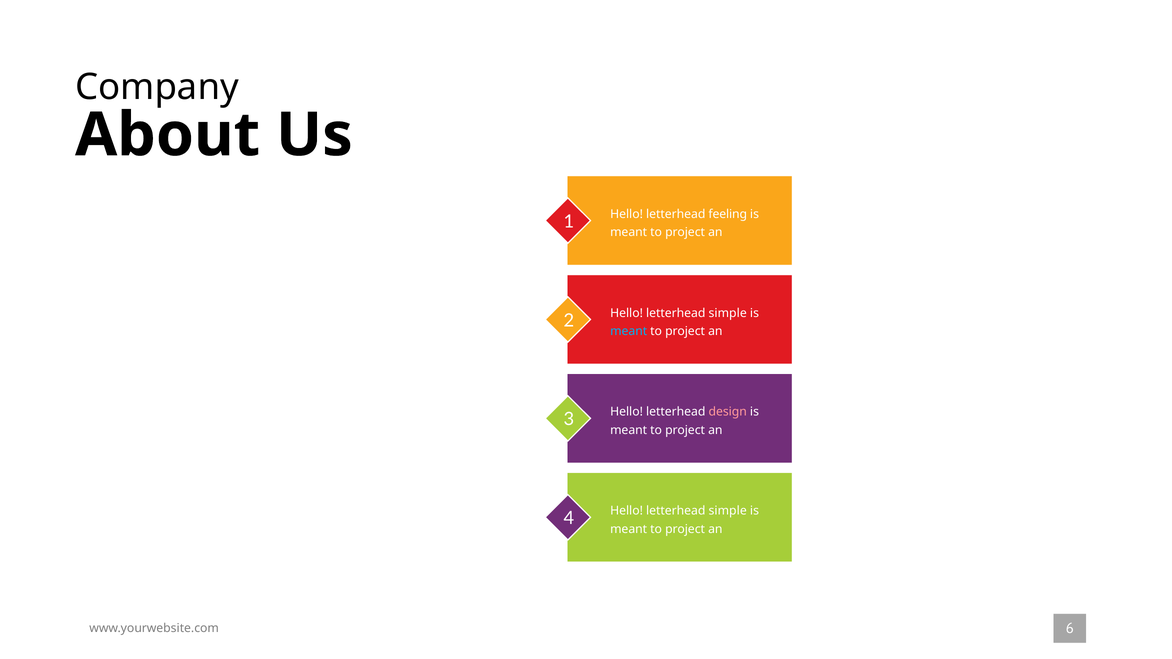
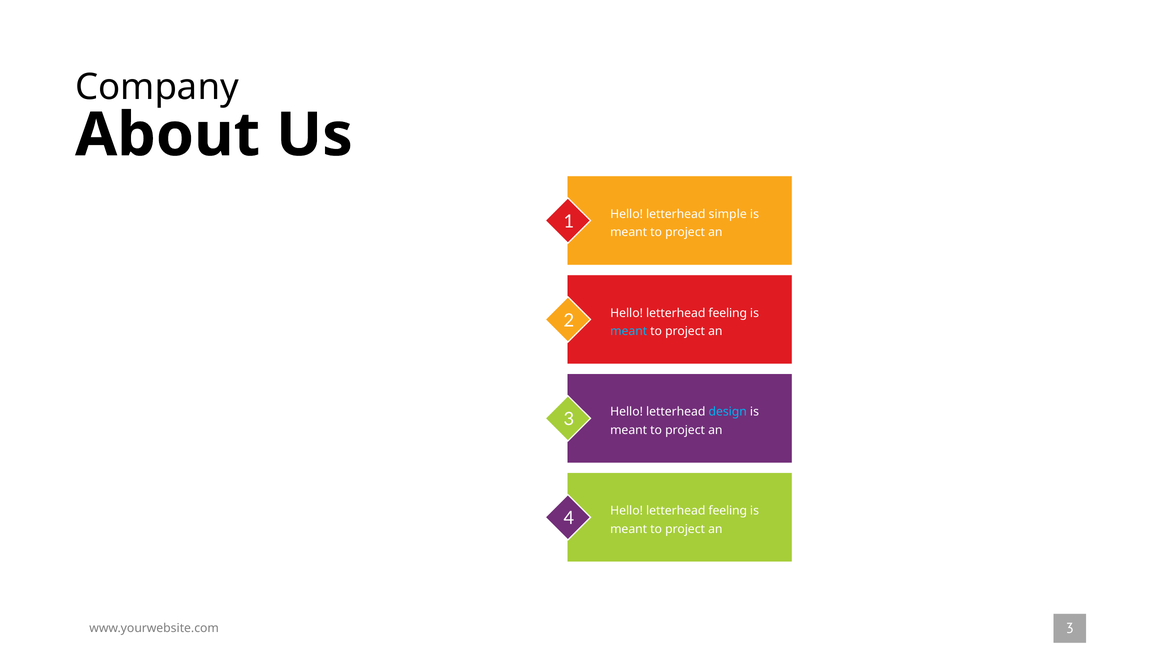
feeling: feeling -> simple
2 Hello letterhead simple: simple -> feeling
design colour: pink -> light blue
4 Hello letterhead simple: simple -> feeling
www.yourwebsite.com 6: 6 -> 3
